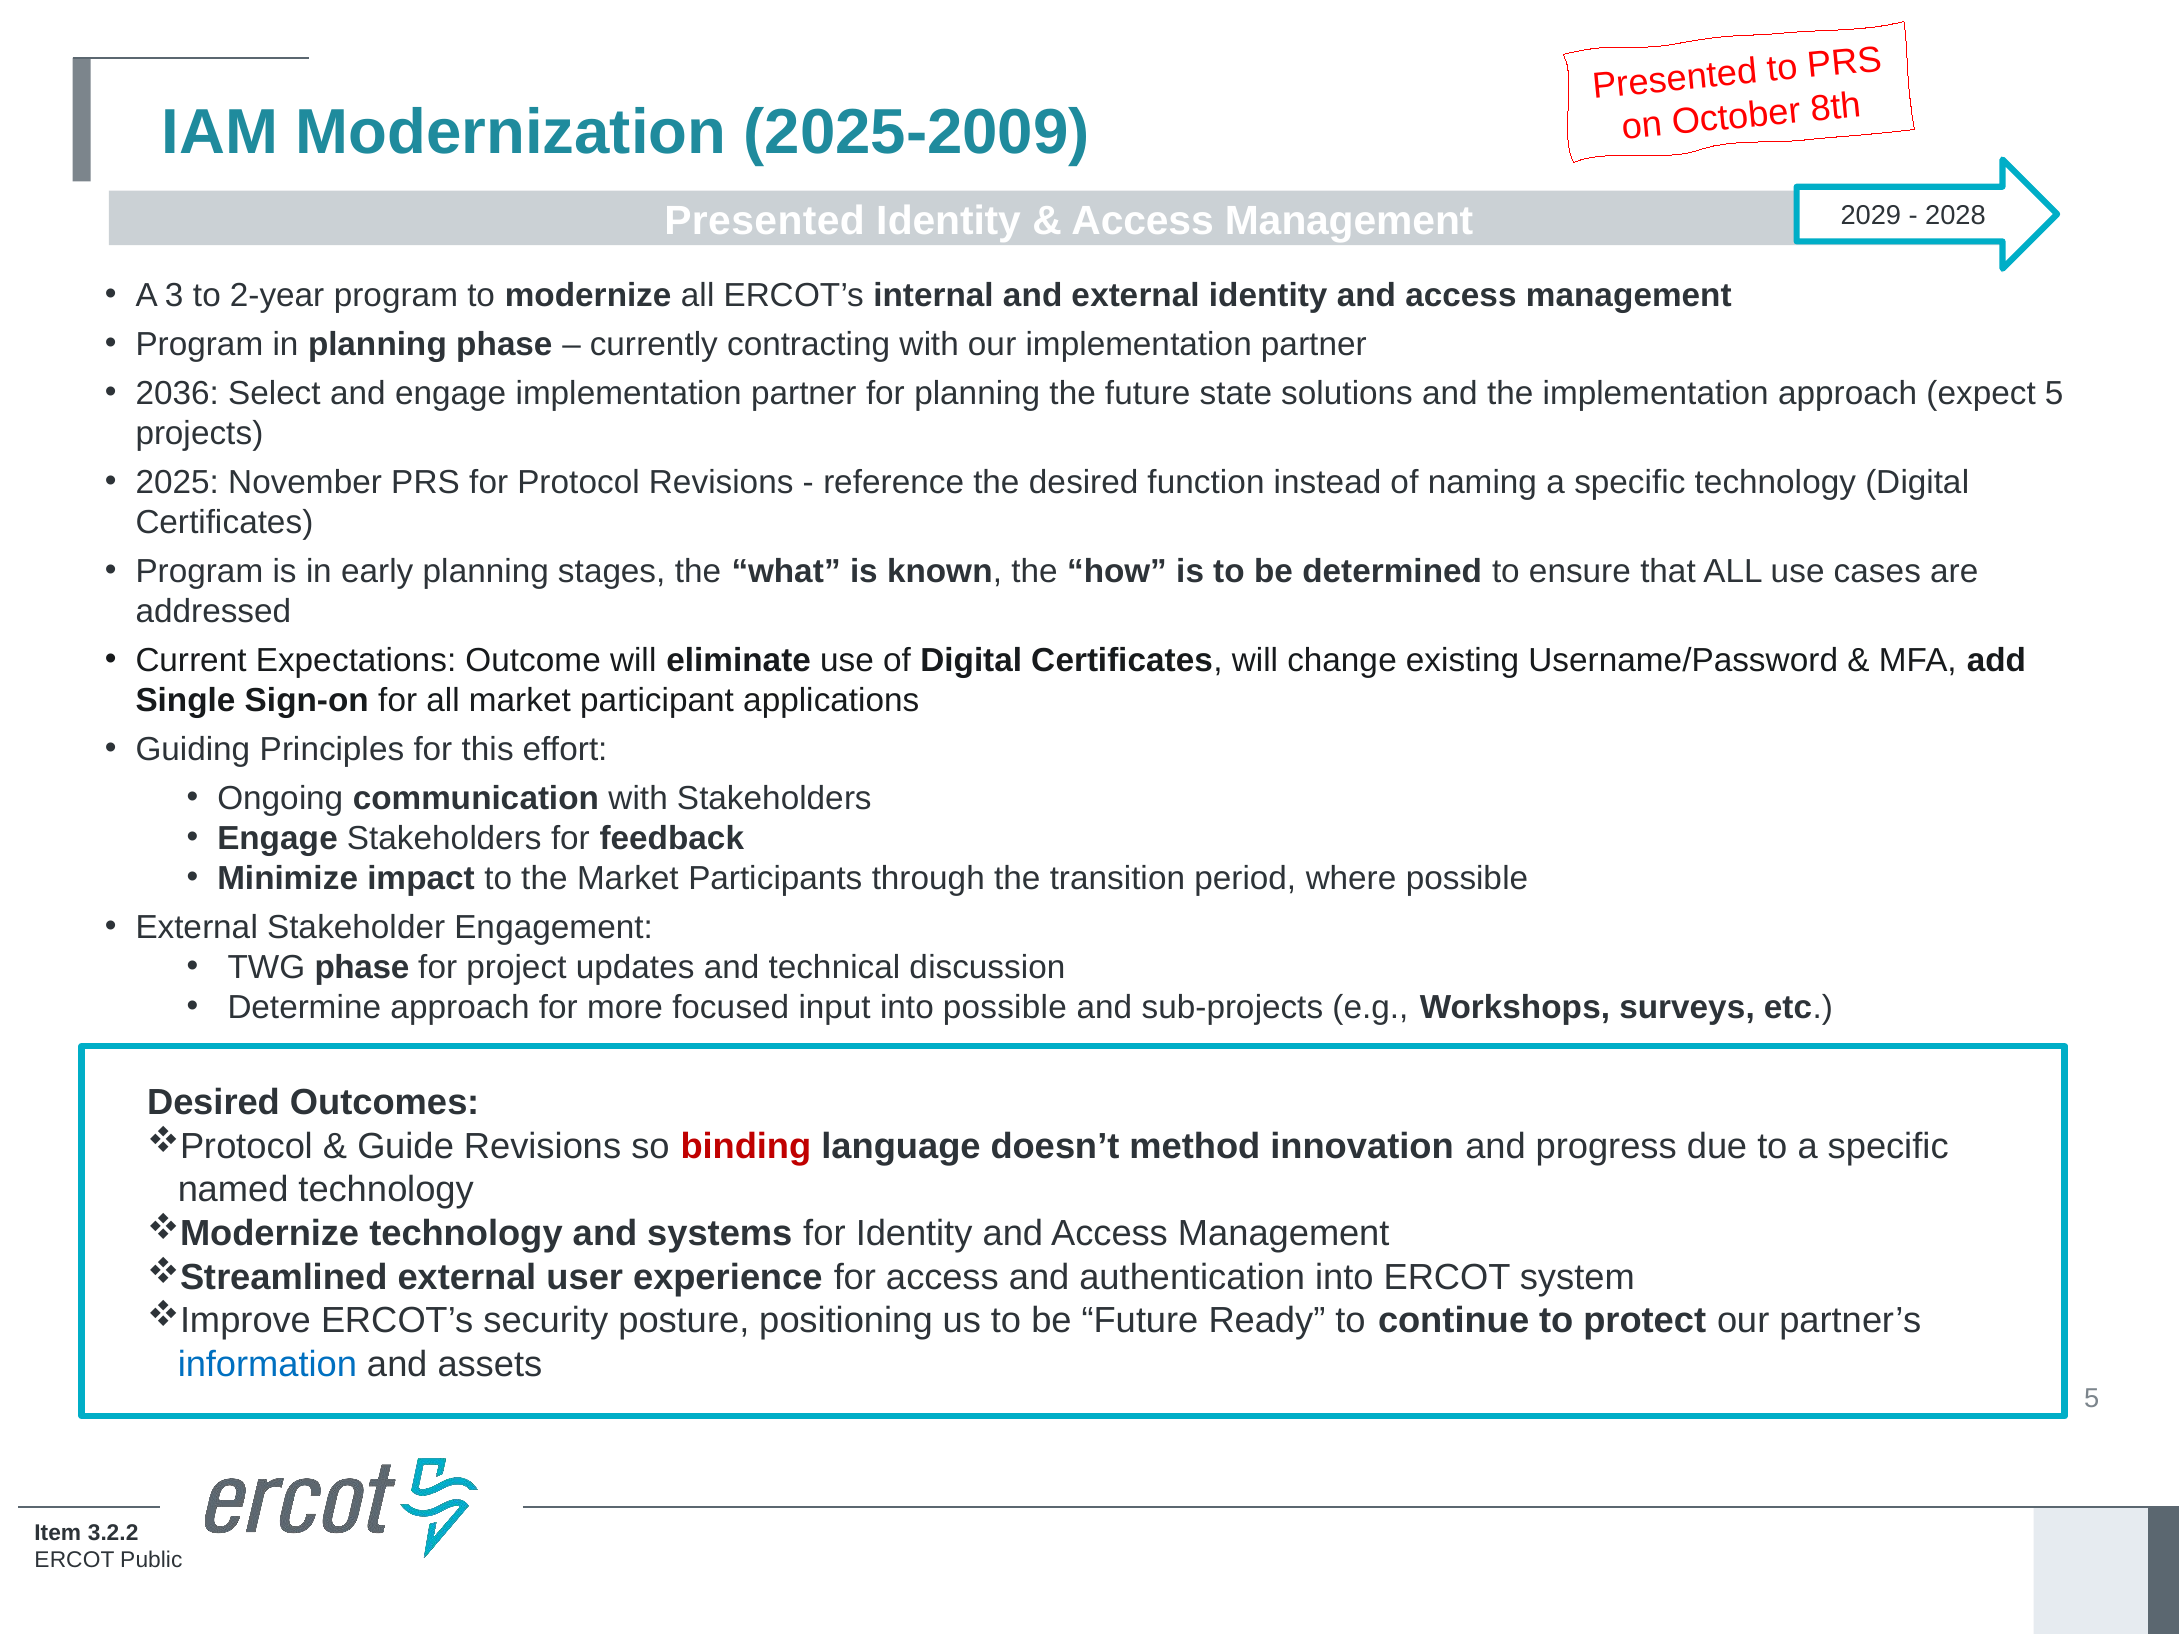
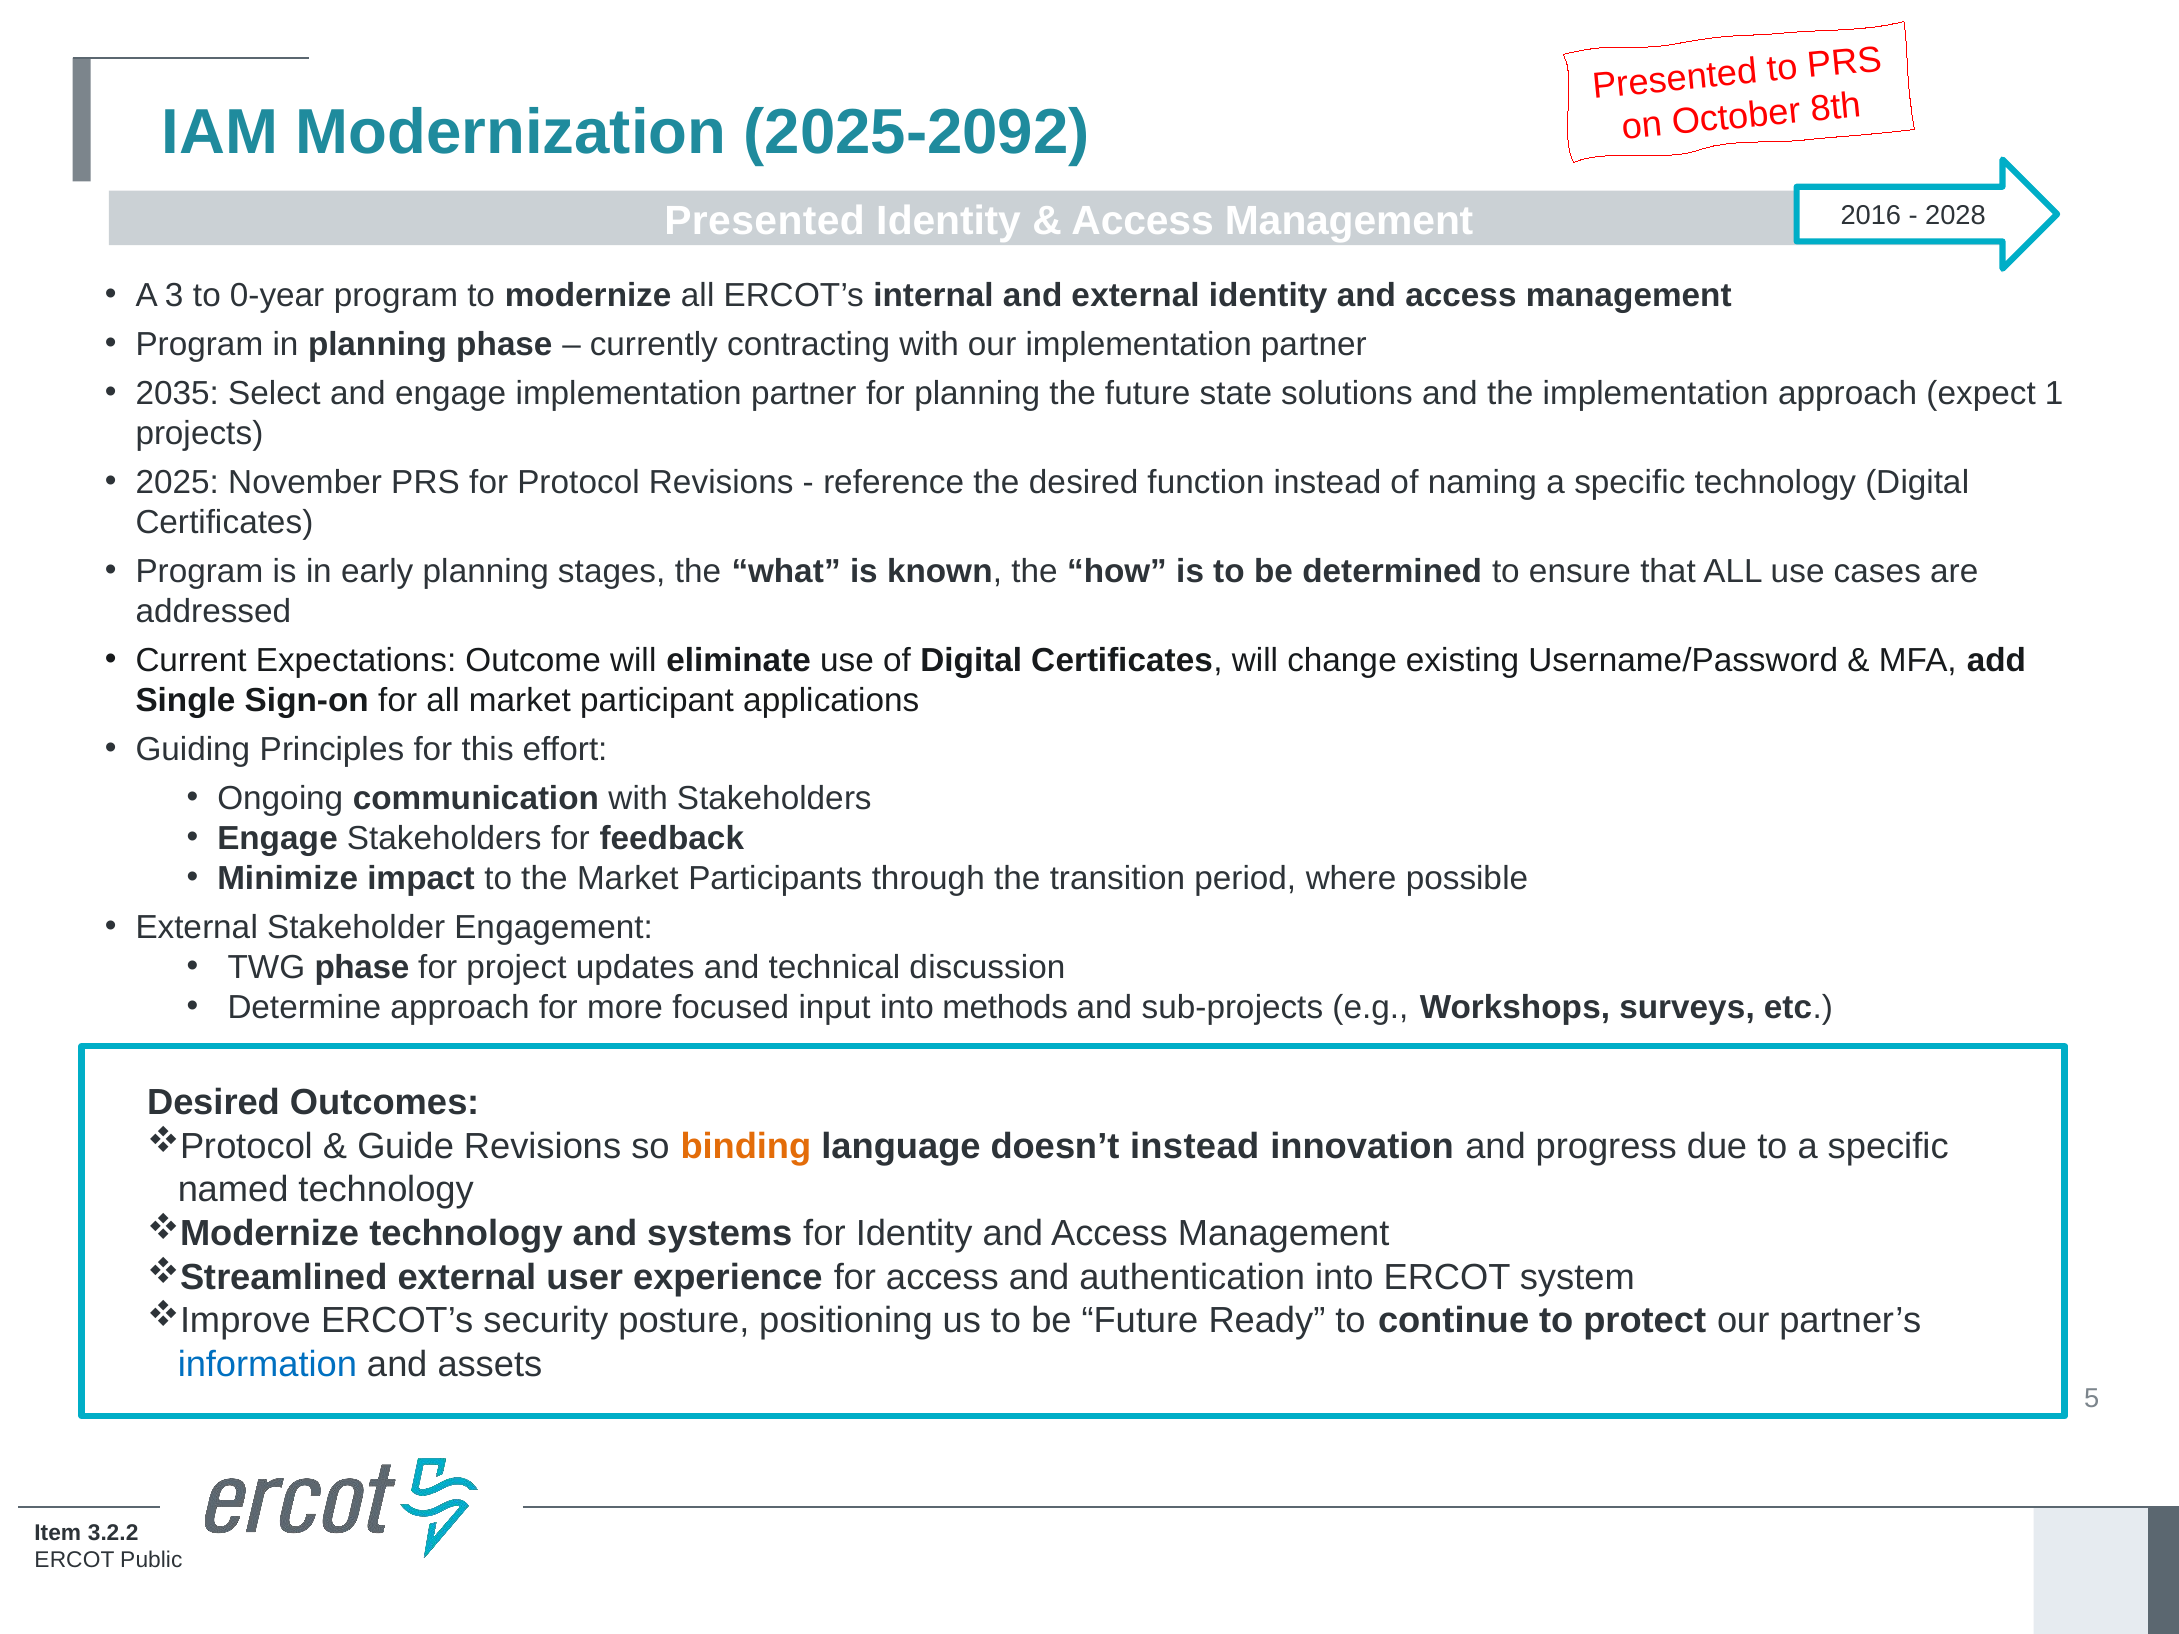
2025-2009: 2025-2009 -> 2025-2092
2029: 2029 -> 2016
2-year: 2-year -> 0-year
2036: 2036 -> 2035
expect 5: 5 -> 1
into possible: possible -> methods
binding colour: red -> orange
doesn’t method: method -> instead
